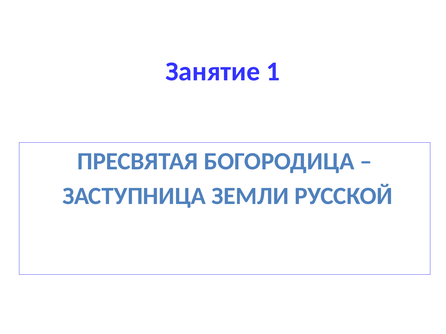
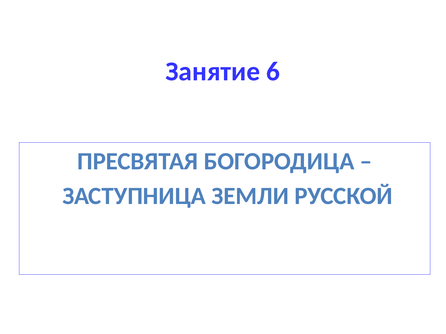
1: 1 -> 6
